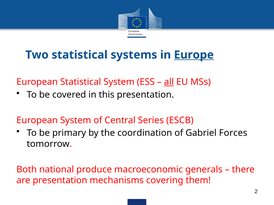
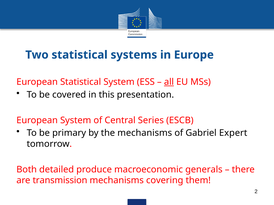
Europe underline: present -> none
the coordination: coordination -> mechanisms
Forces: Forces -> Expert
national: national -> detailed
are presentation: presentation -> transmission
